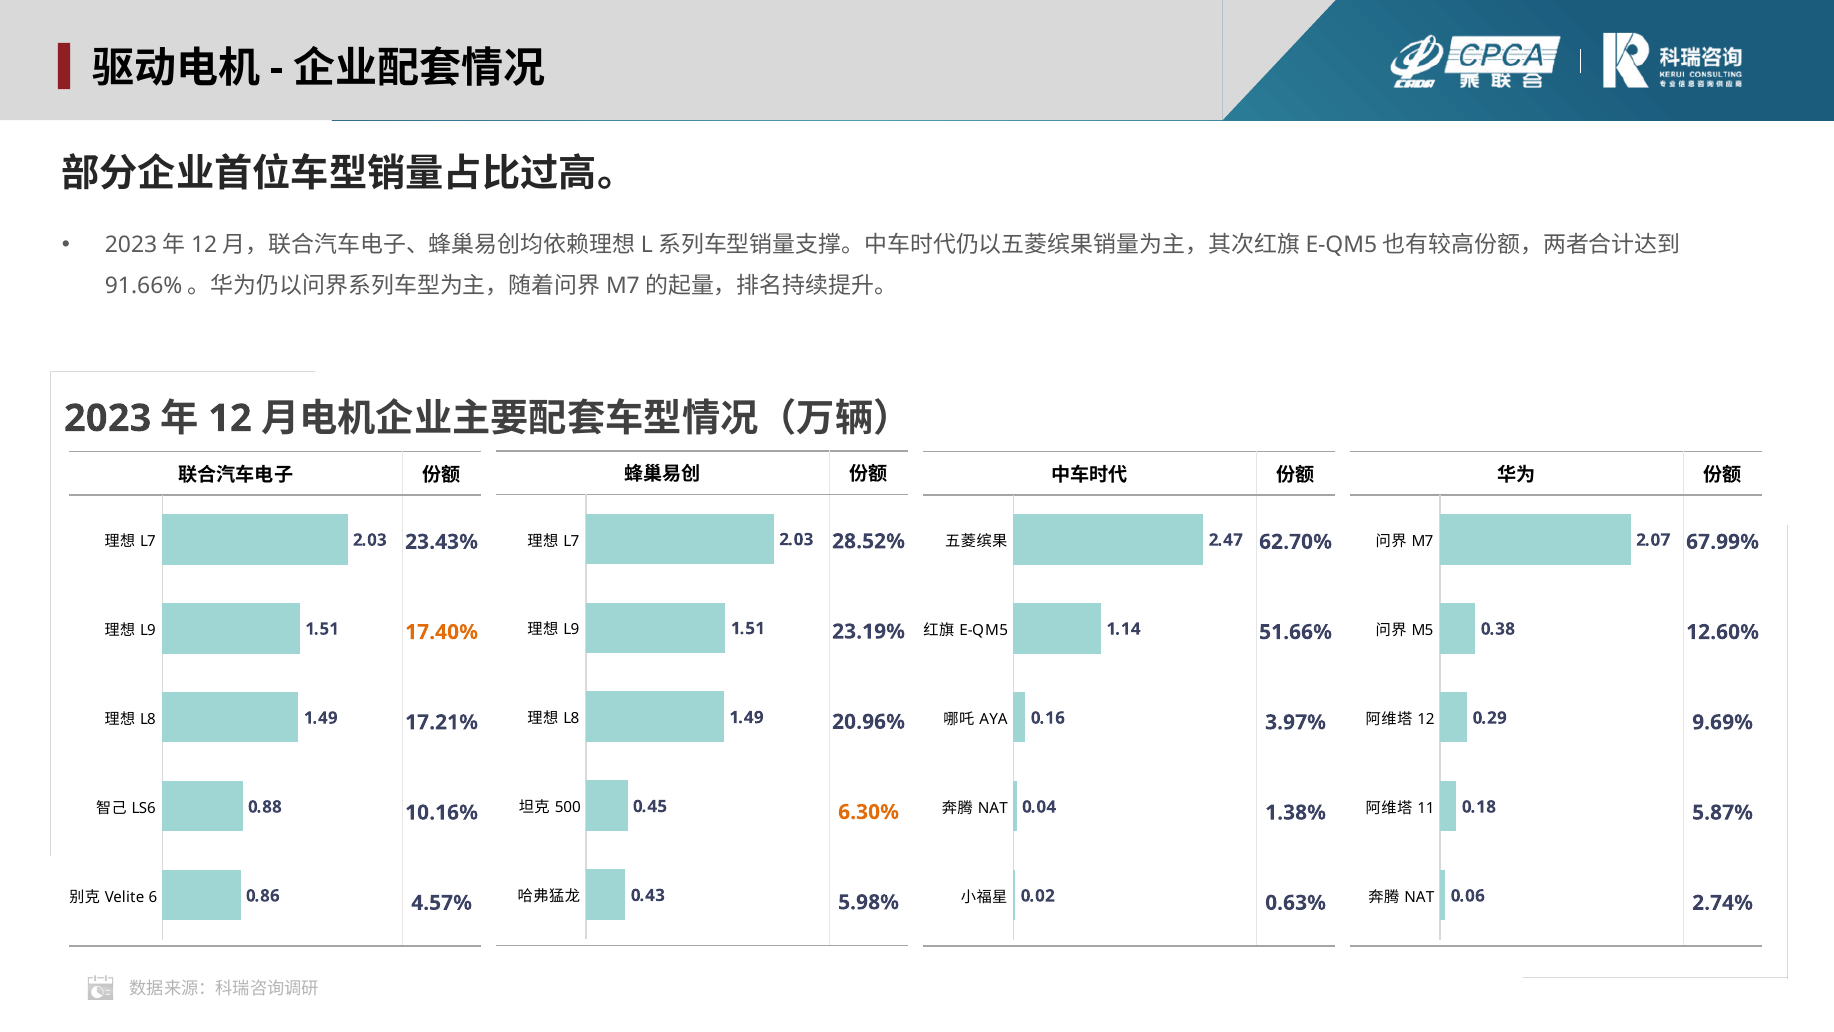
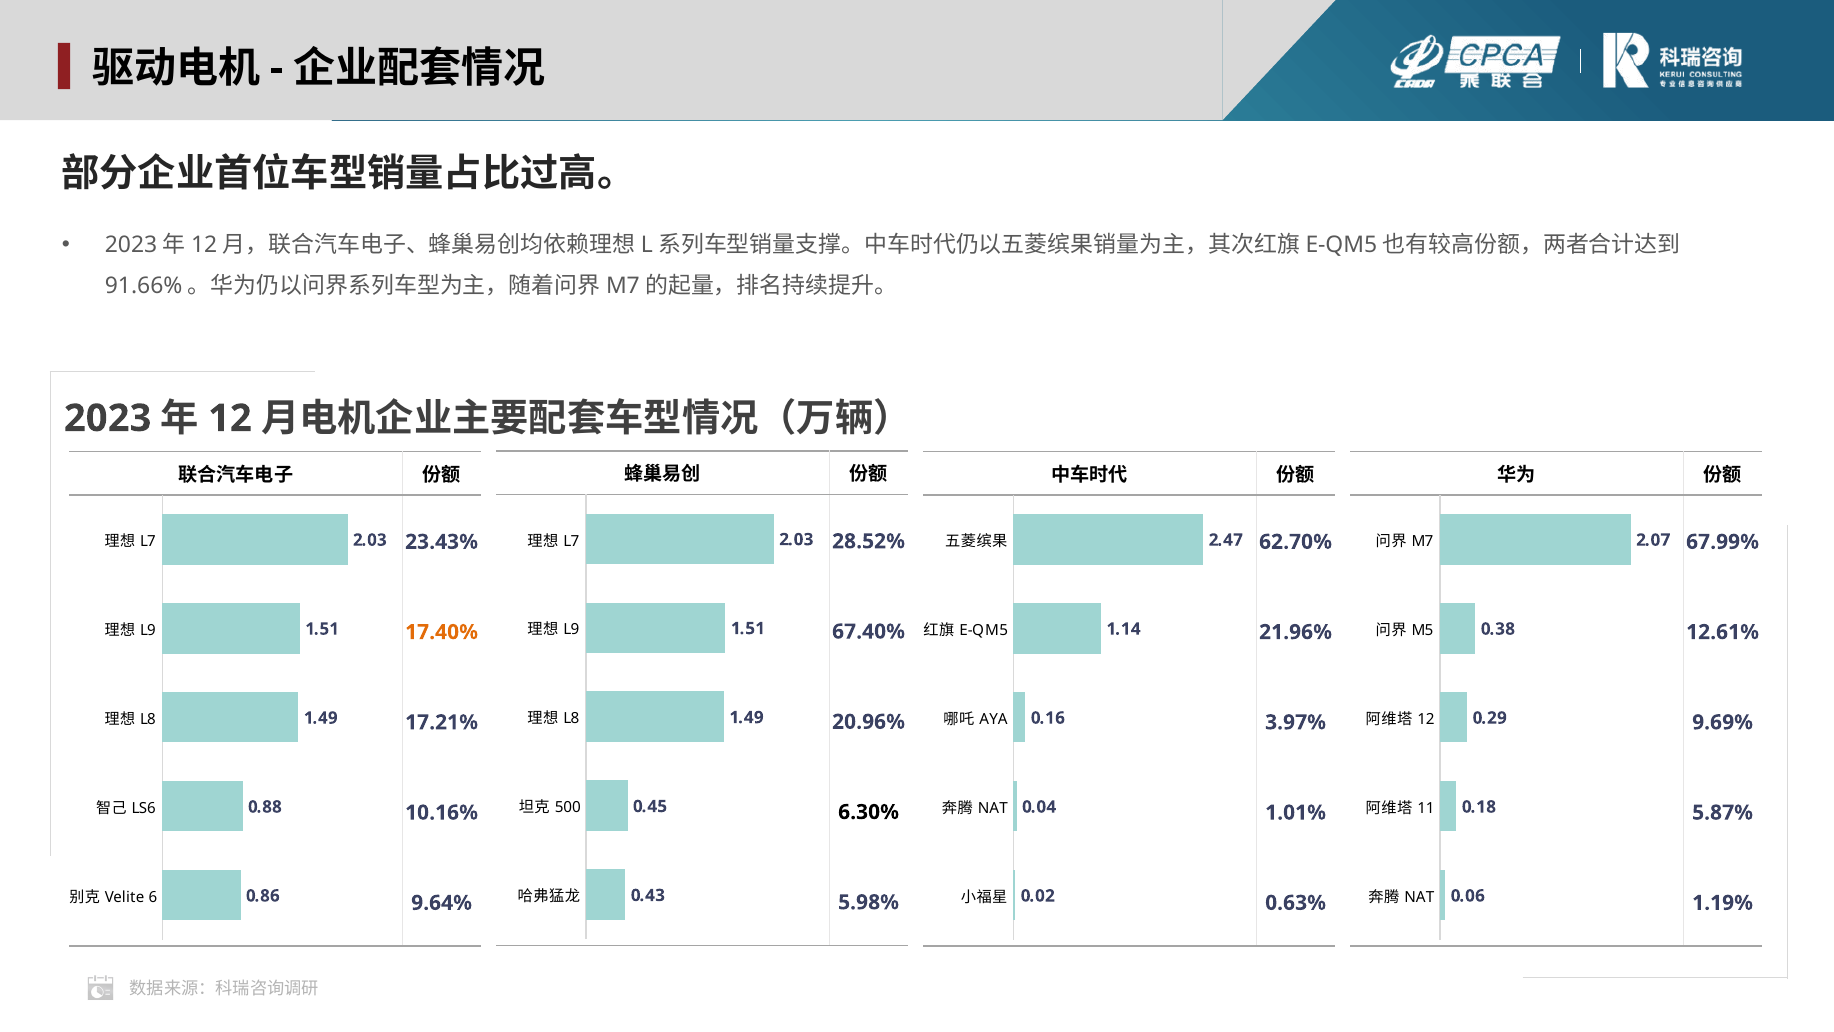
23.19%: 23.19% -> 67.40%
51.66%: 51.66% -> 21.96%
12.60%: 12.60% -> 12.61%
6.30% colour: orange -> black
1.38%: 1.38% -> 1.01%
4.57%: 4.57% -> 9.64%
2.74%: 2.74% -> 1.19%
